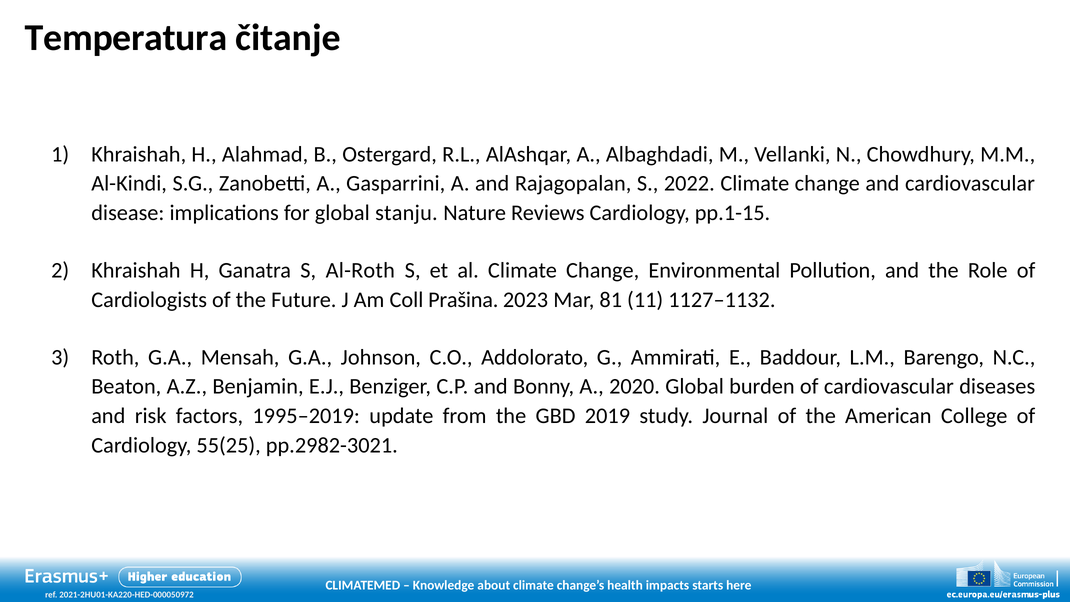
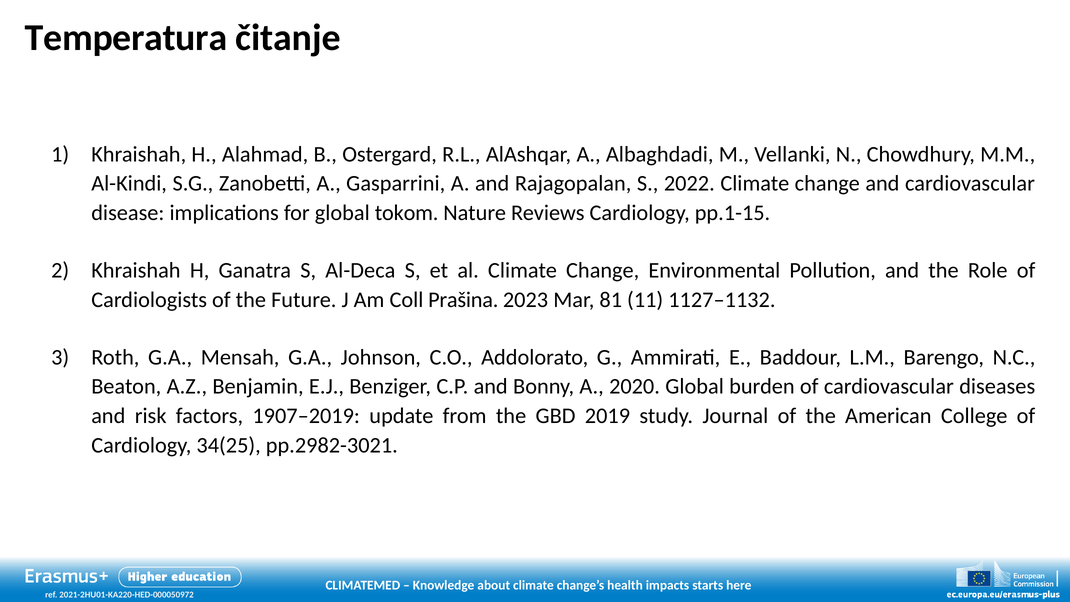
stanju: stanju -> tokom
Al-Roth: Al-Roth -> Al-Deca
1995–2019: 1995–2019 -> 1907–2019
55(25: 55(25 -> 34(25
